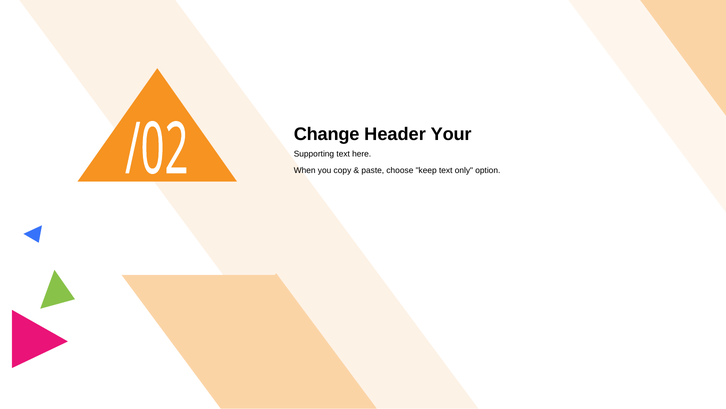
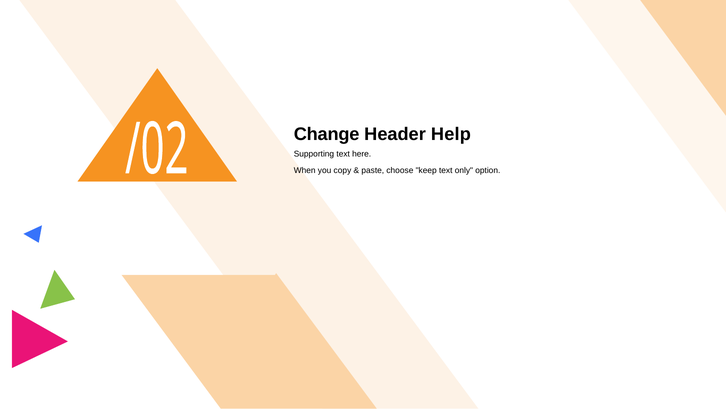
Your: Your -> Help
